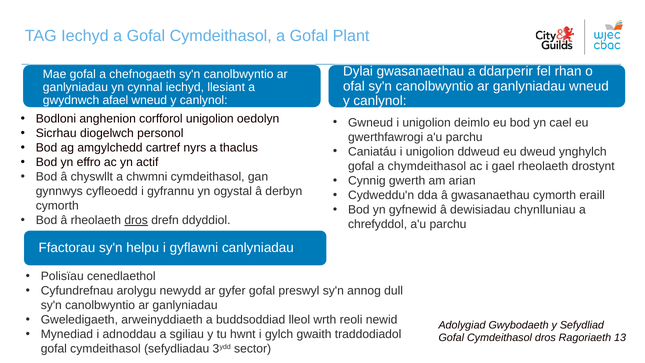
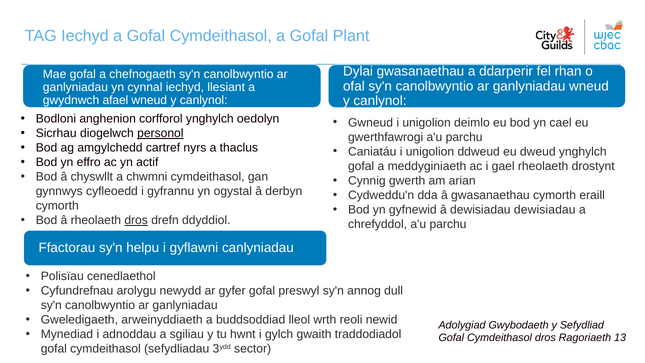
corfforol unigolion: unigolion -> ynghylch
personol underline: none -> present
chymdeithasol: chymdeithasol -> meddyginiaeth
dewisiadau chynlluniau: chynlluniau -> dewisiadau
